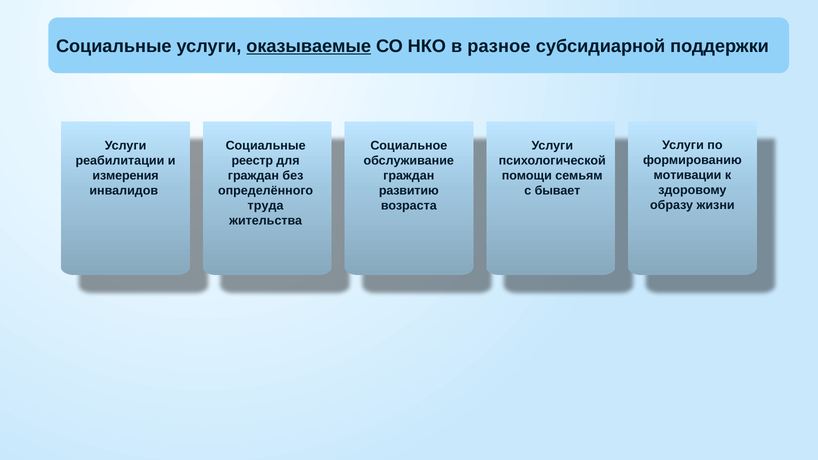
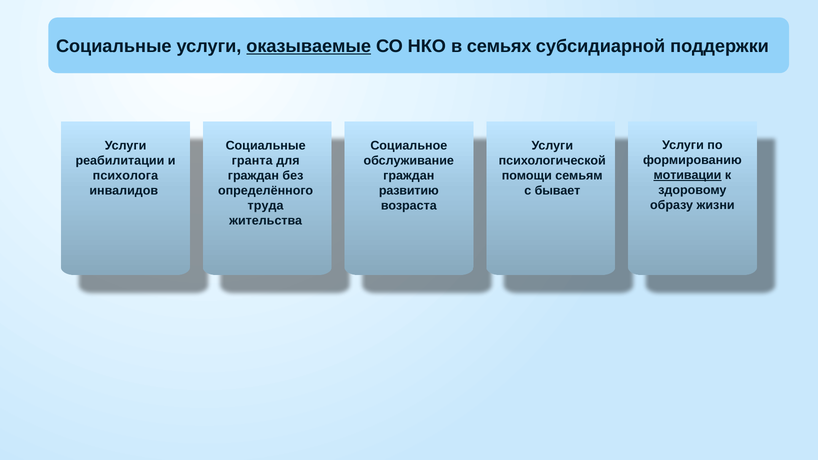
разное: разное -> семьях
реестр: реестр -> гранта
мотивации underline: none -> present
измерения: измерения -> психолога
